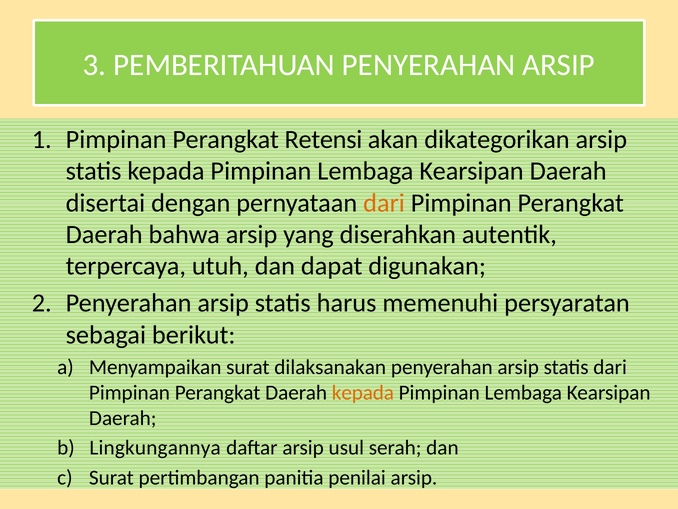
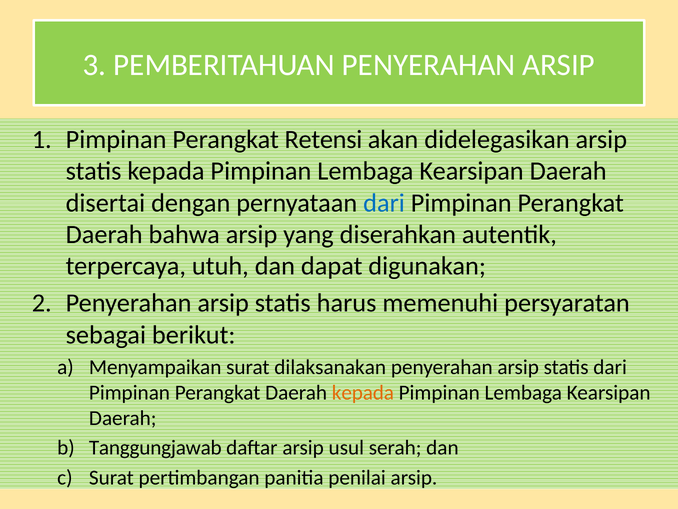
dikategorikan: dikategorikan -> didelegasikan
dari at (384, 203) colour: orange -> blue
Lingkungannya: Lingkungannya -> Tanggungjawab
